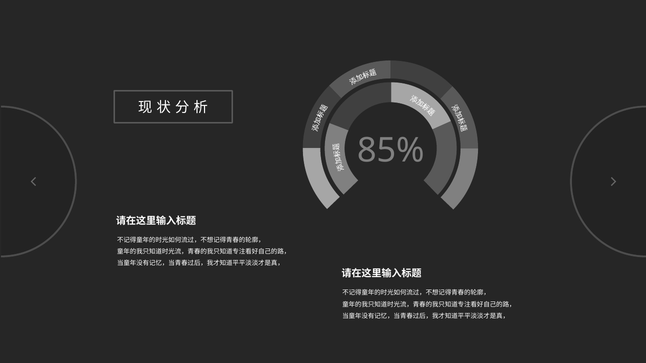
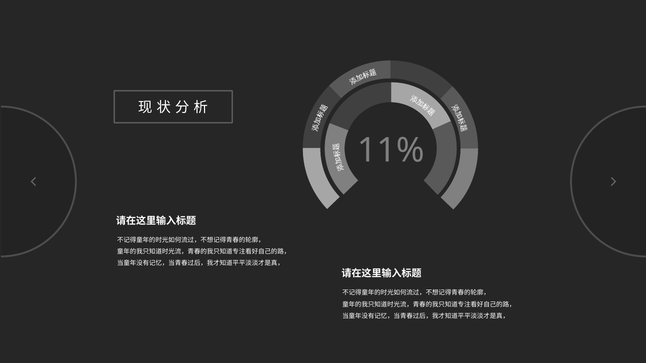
85%: 85% -> 11%
